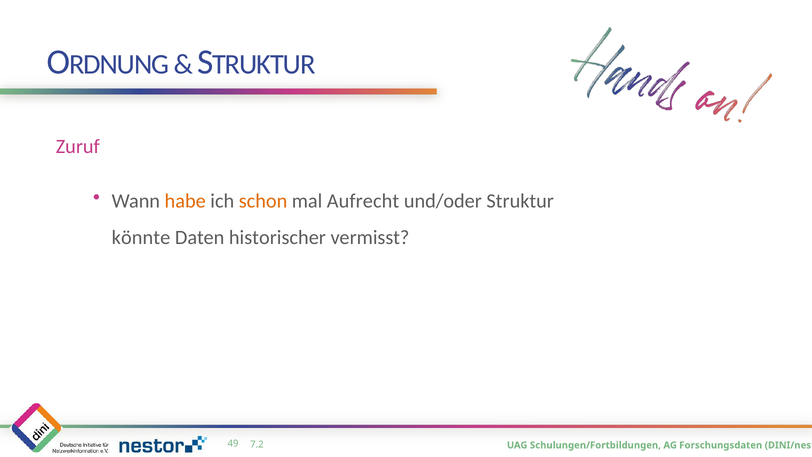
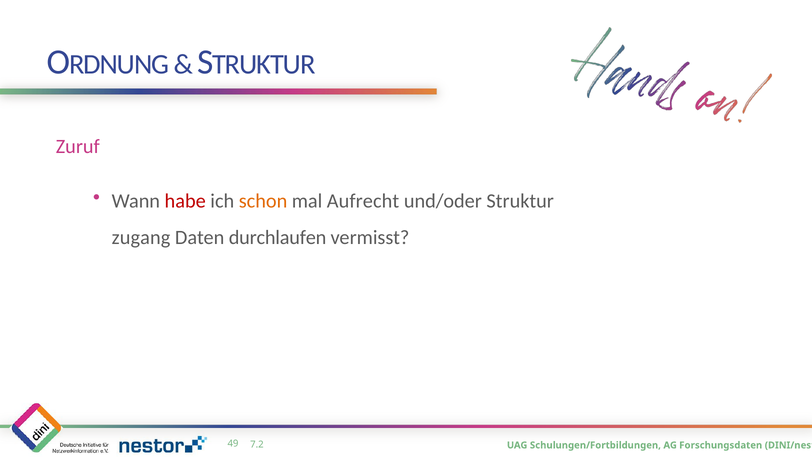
habe colour: orange -> red
könnte: könnte -> zugang
historischer: historischer -> durchlaufen
